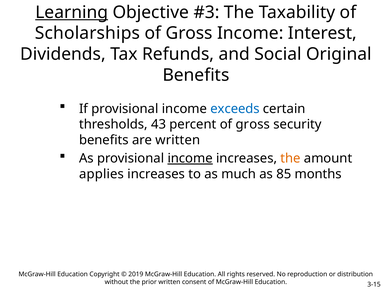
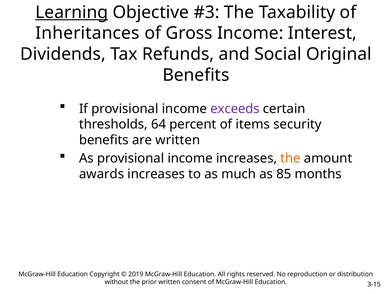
Scholarships: Scholarships -> Inheritances
exceeds colour: blue -> purple
43: 43 -> 64
percent of gross: gross -> items
income at (190, 158) underline: present -> none
applies: applies -> awards
